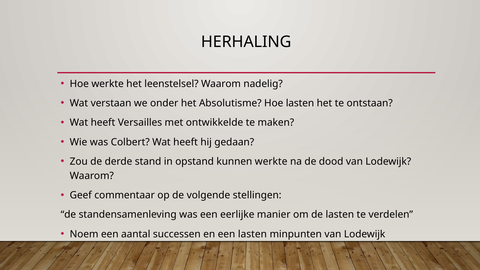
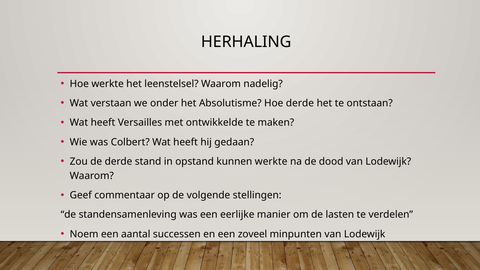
Hoe lasten: lasten -> derde
een lasten: lasten -> zoveel
